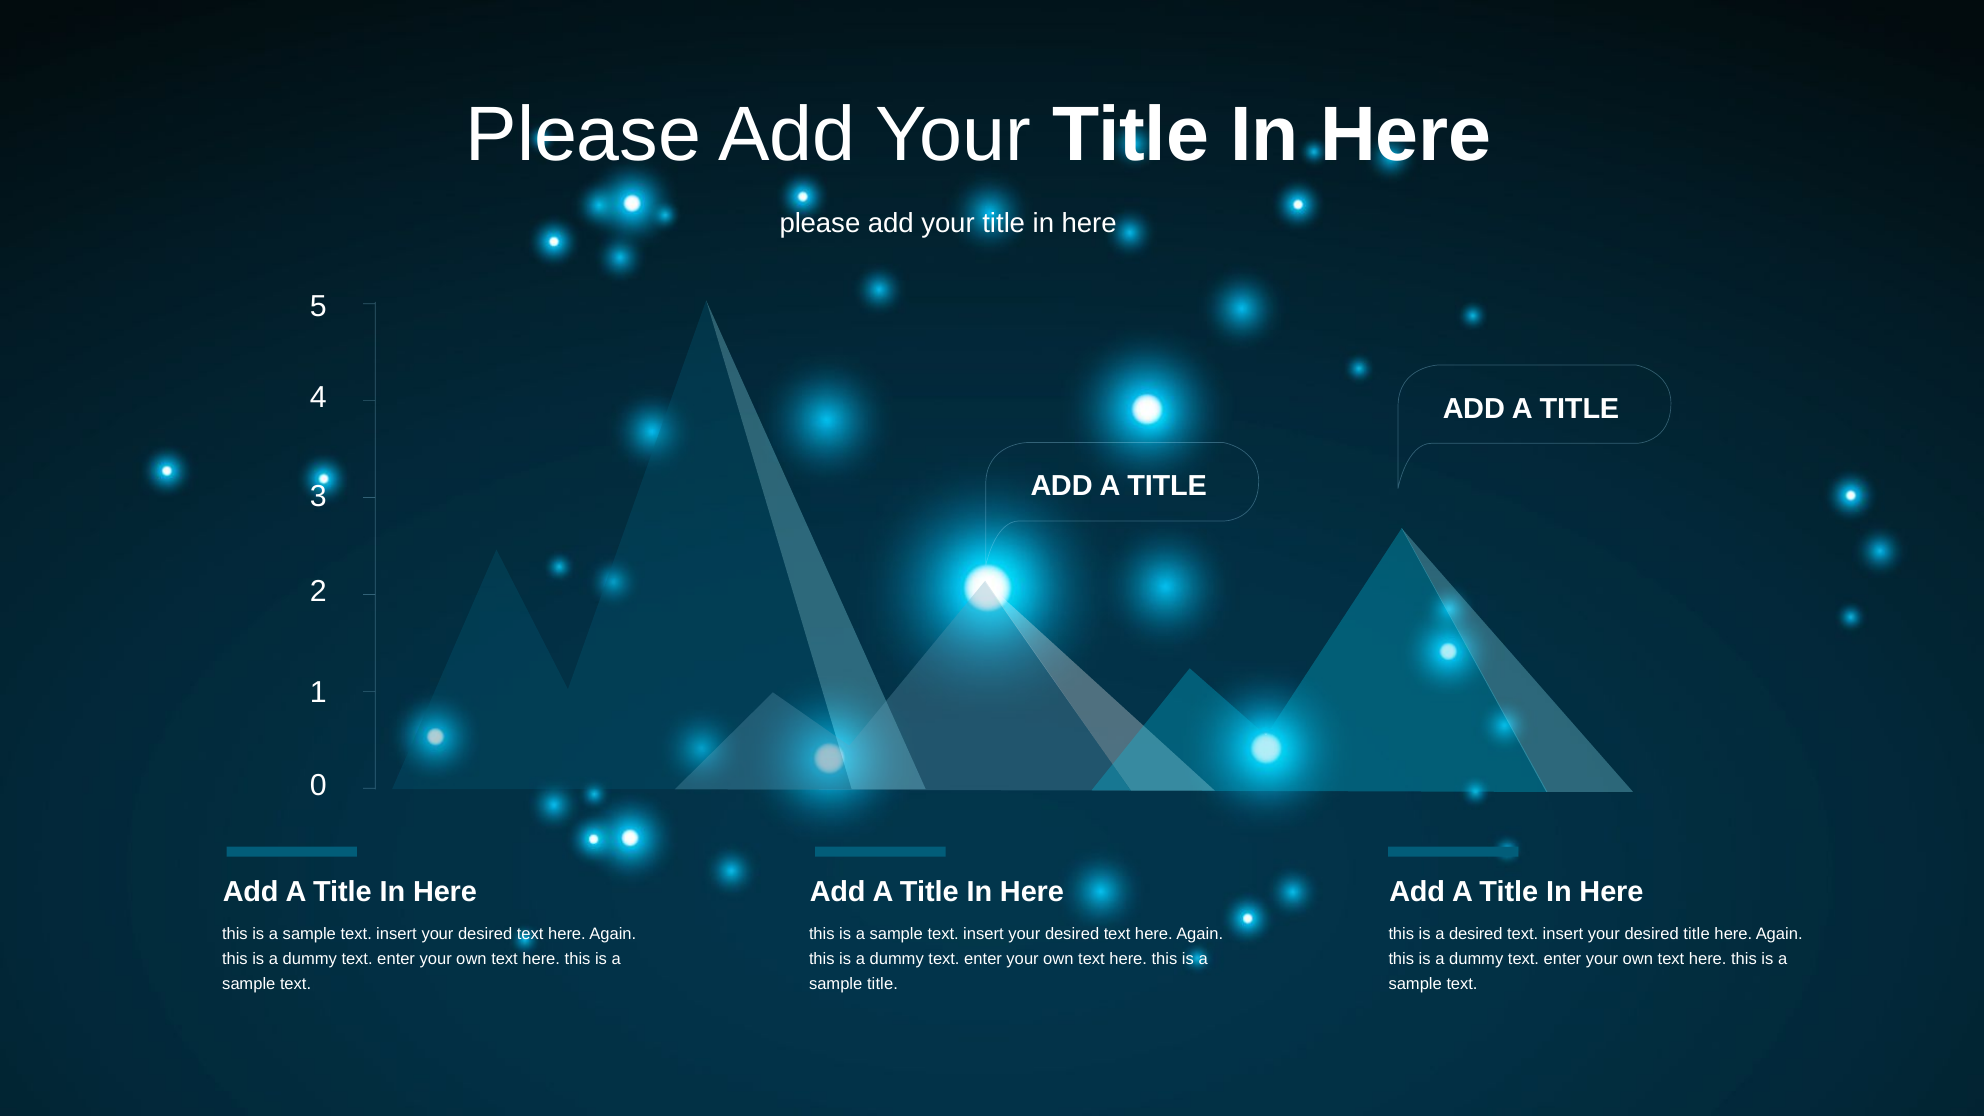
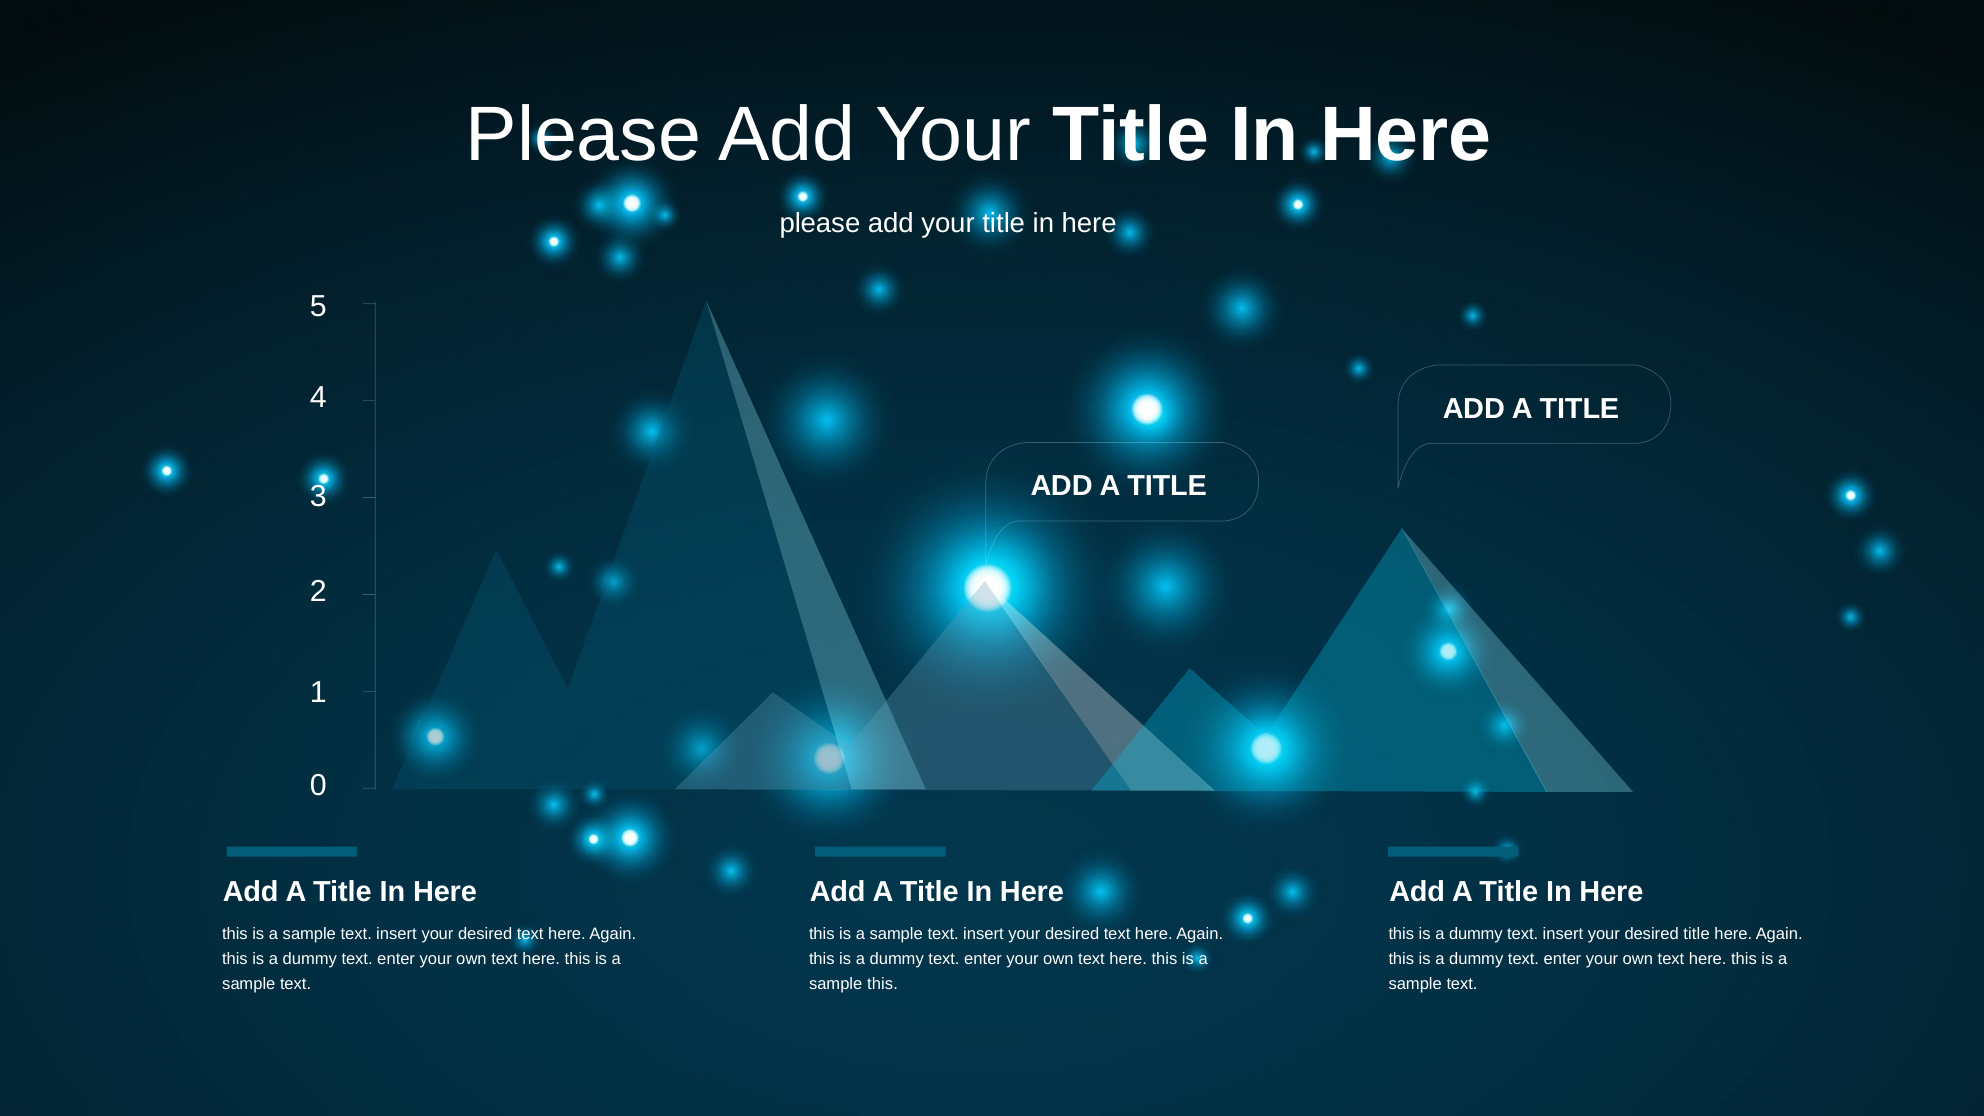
desired at (1476, 934): desired -> dummy
sample title: title -> this
